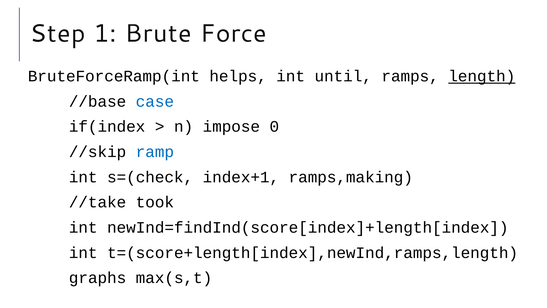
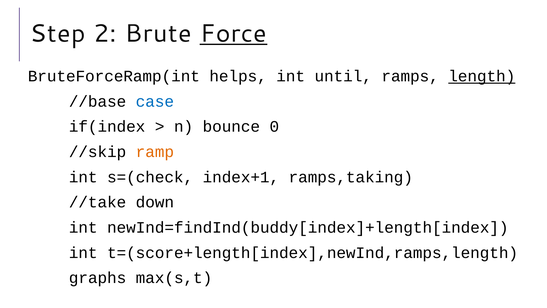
1: 1 -> 2
Force underline: none -> present
impose: impose -> bounce
ramp colour: blue -> orange
ramps,making: ramps,making -> ramps,taking
took: took -> down
newInd=findInd(score[index]+length[index: newInd=findInd(score[index]+length[index -> newInd=findInd(buddy[index]+length[index
